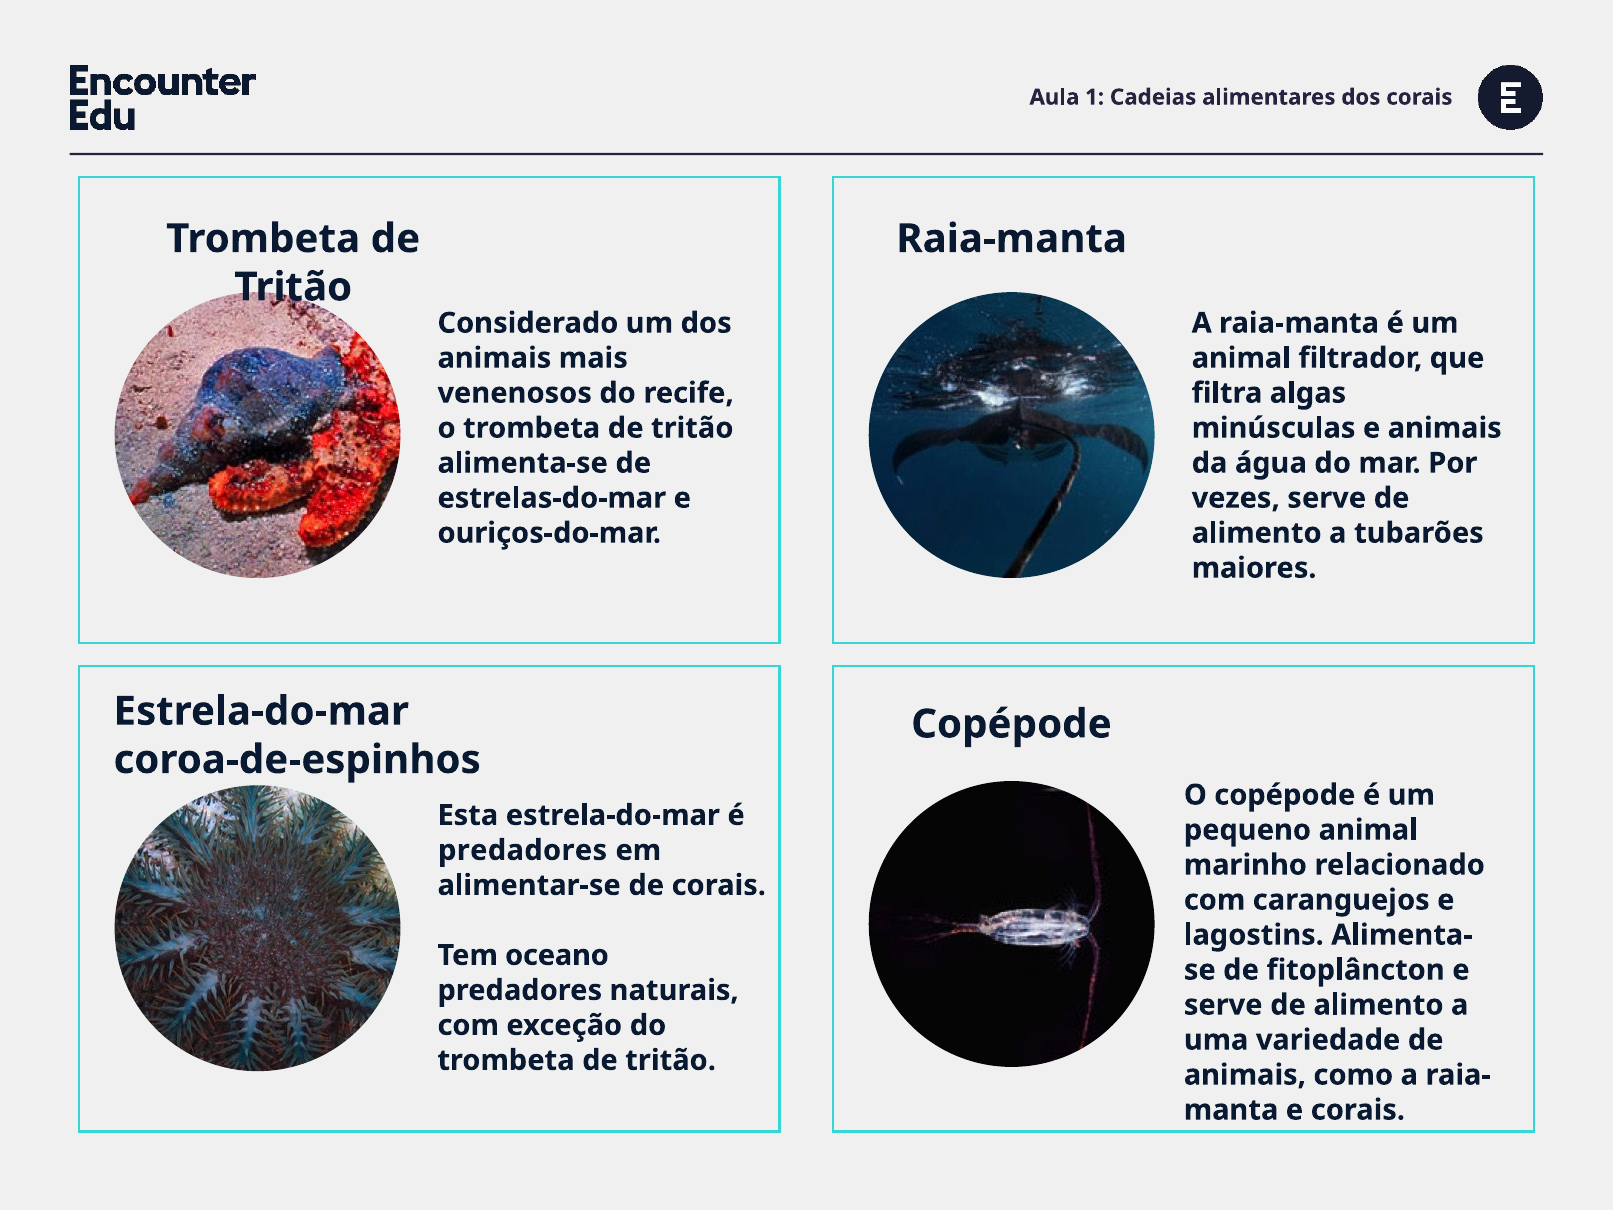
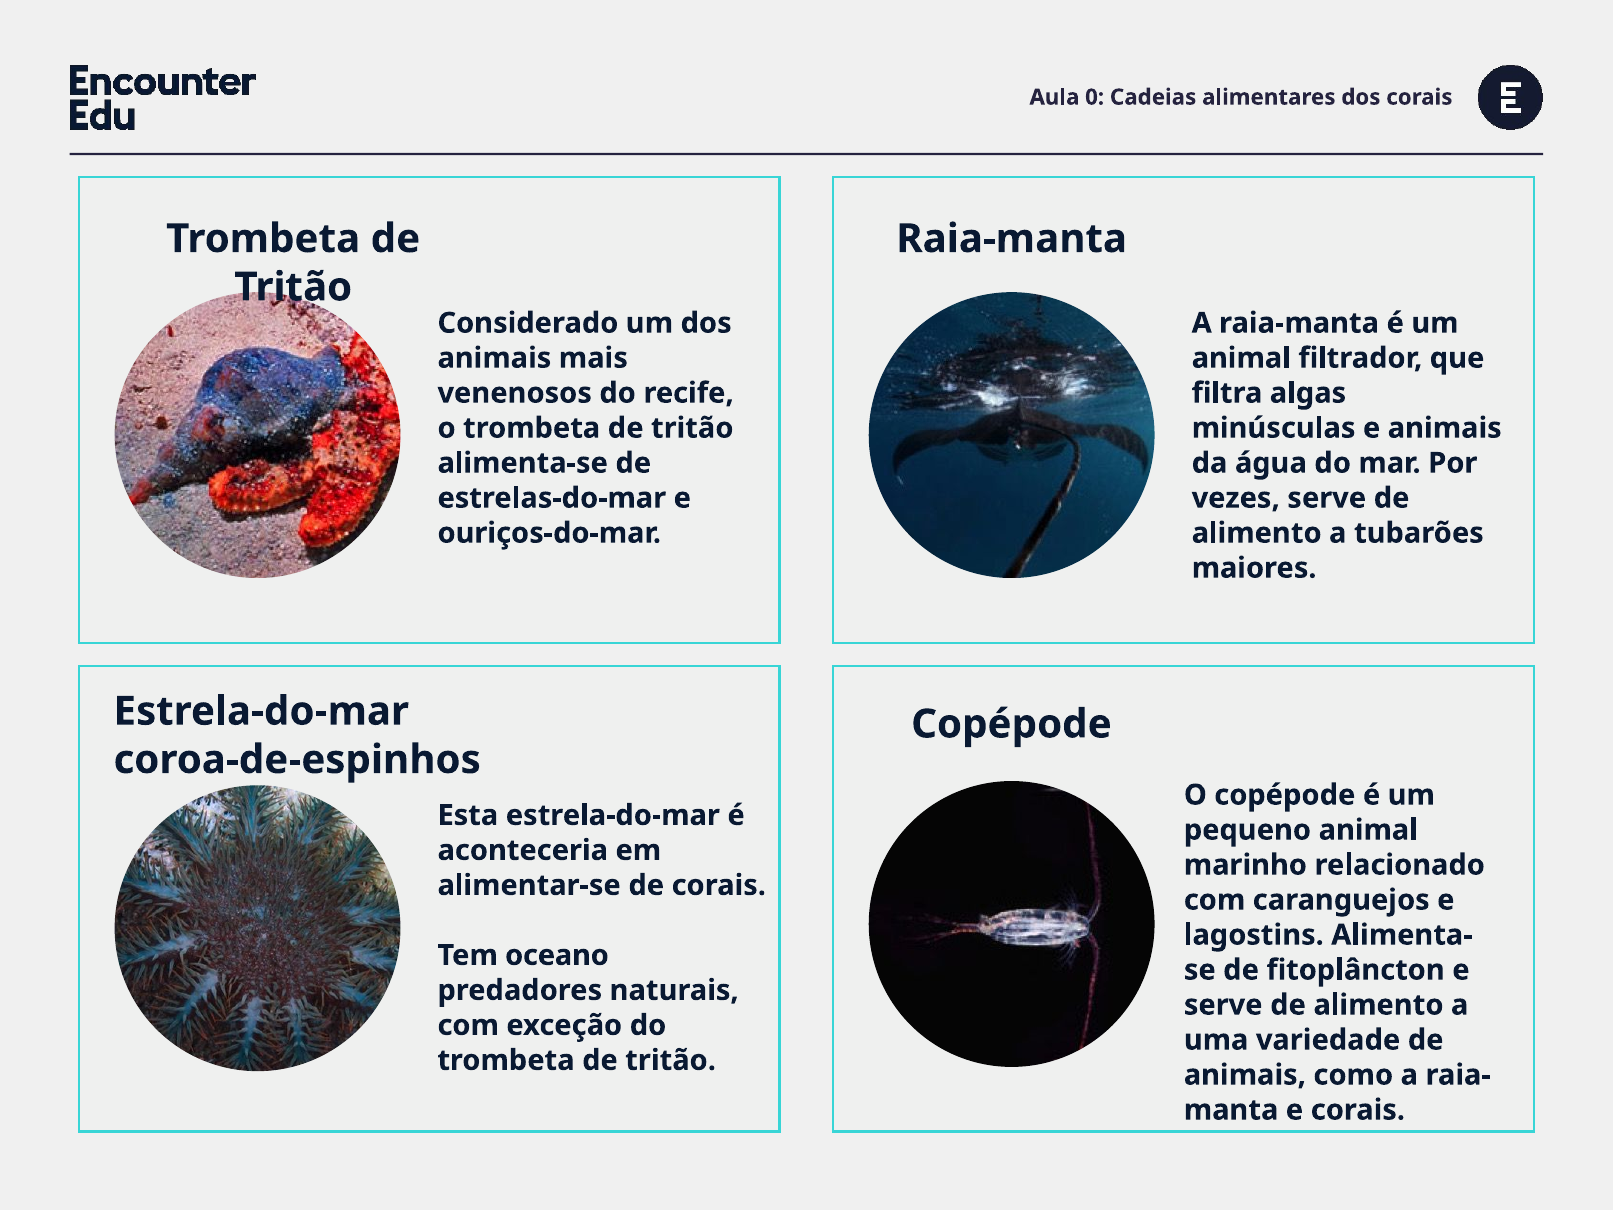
1: 1 -> 0
predadores at (523, 850): predadores -> aconteceria
